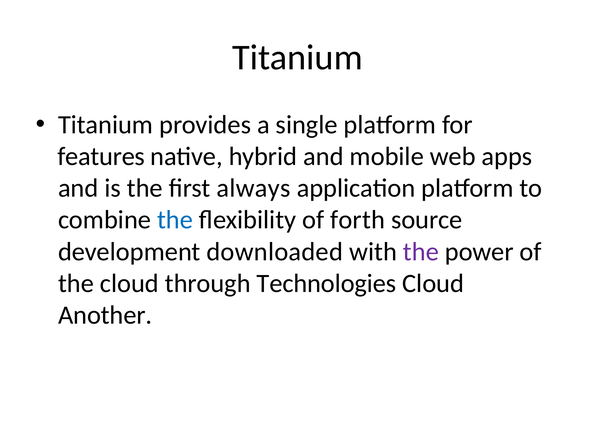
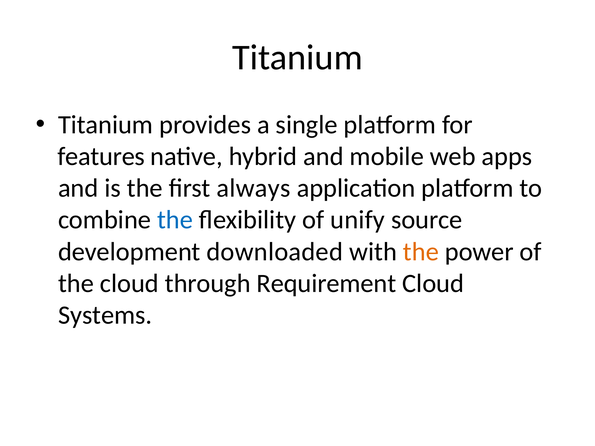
forth: forth -> unify
the at (421, 252) colour: purple -> orange
Technologies: Technologies -> Requirement
Another: Another -> Systems
